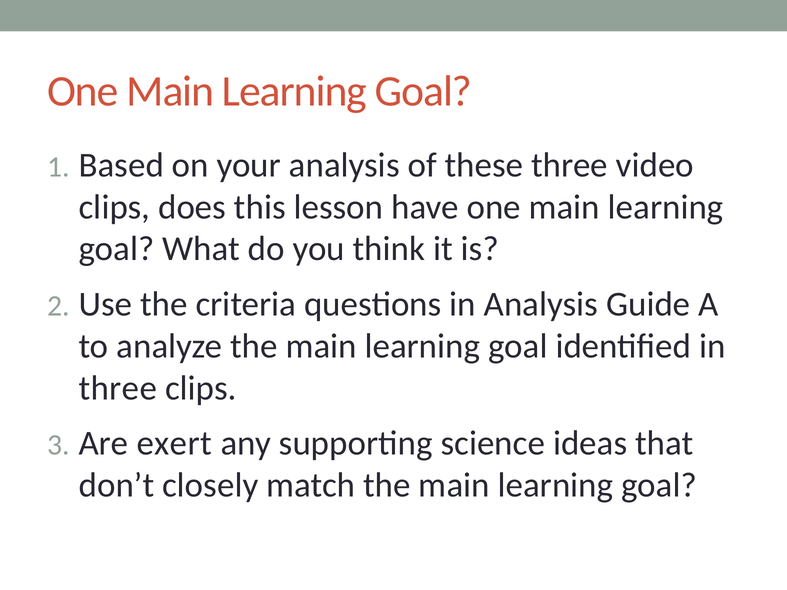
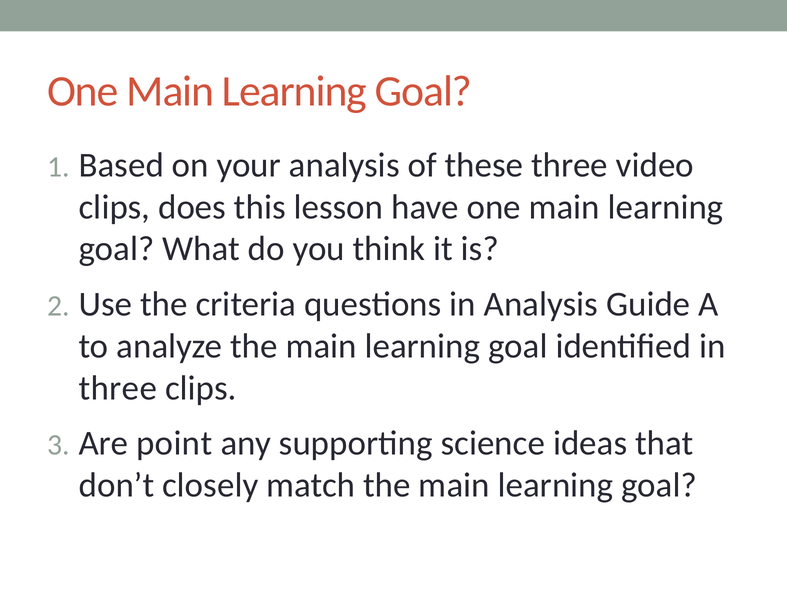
exert: exert -> point
